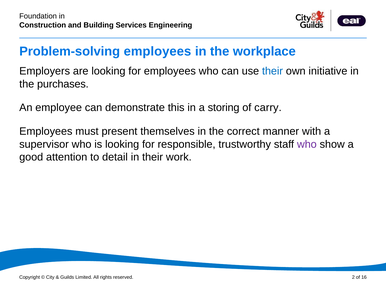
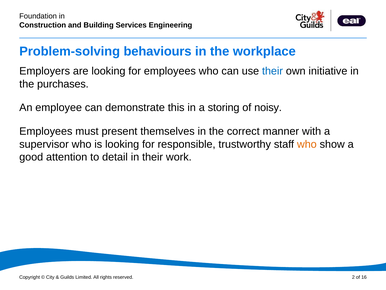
Problem-solving employees: employees -> behaviours
carry: carry -> noisy
who at (307, 144) colour: purple -> orange
